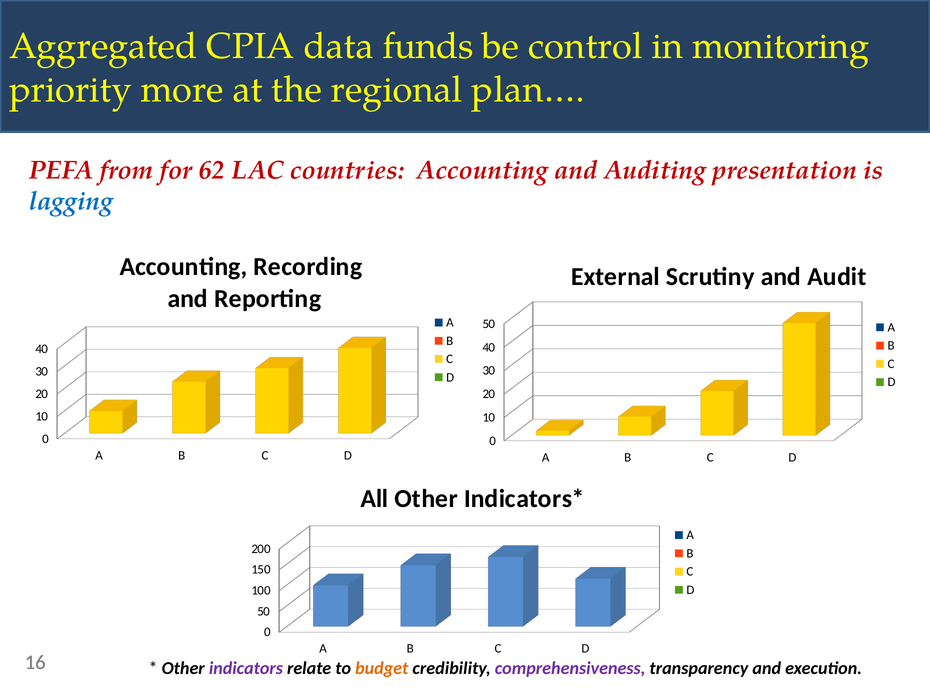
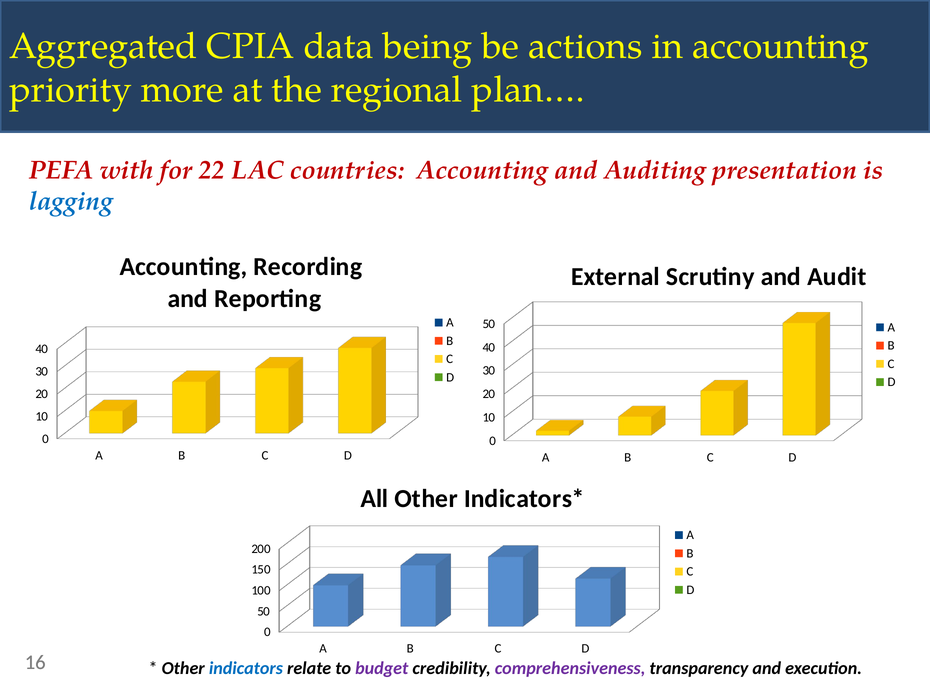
funds: funds -> being
control: control -> actions
in monitoring: monitoring -> accounting
from: from -> with
62: 62 -> 22
indicators colour: purple -> blue
budget colour: orange -> purple
